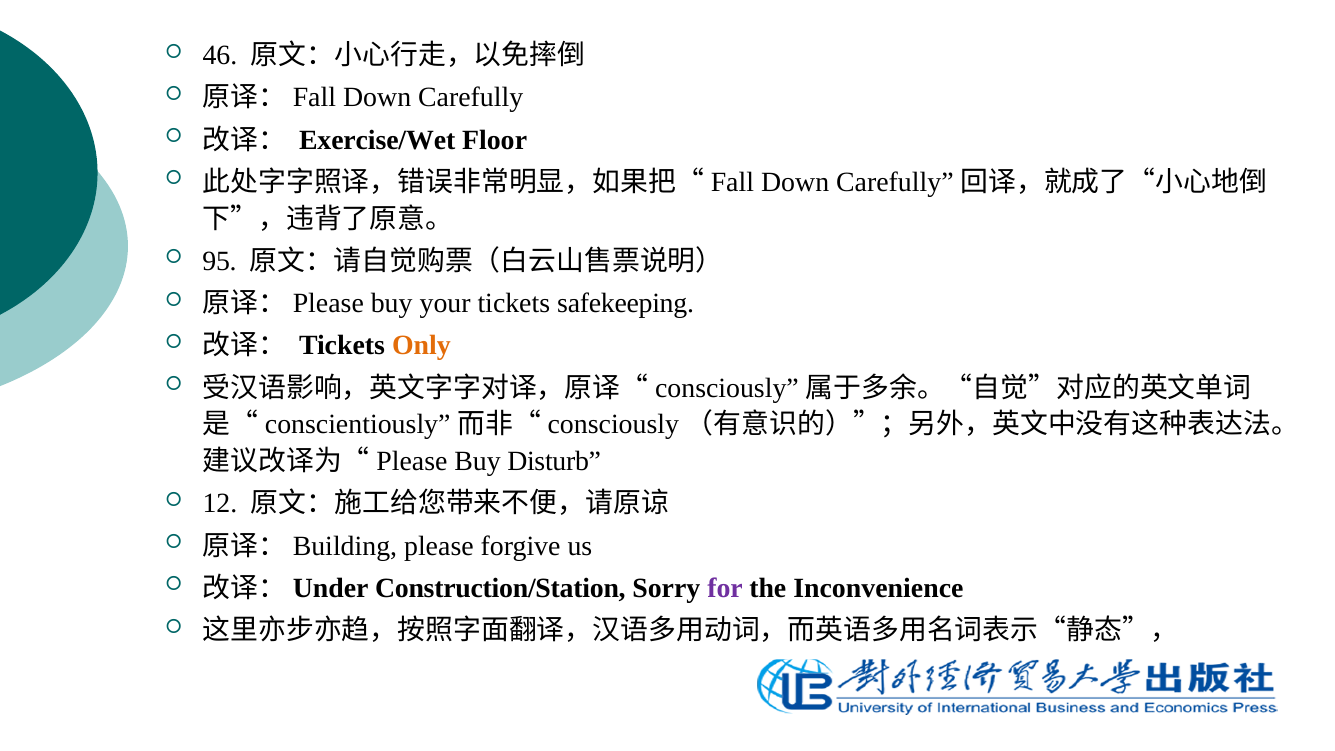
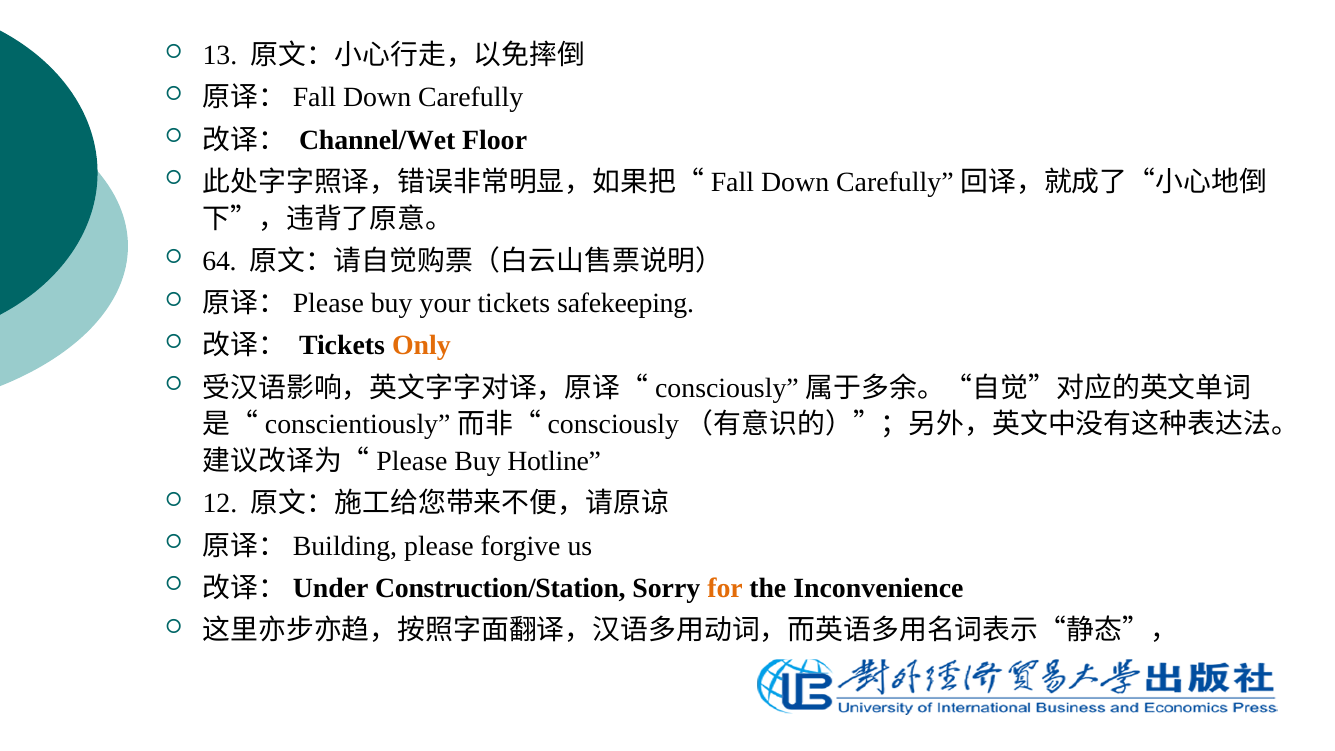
46: 46 -> 13
Exercise/Wet: Exercise/Wet -> Channel/Wet
95: 95 -> 64
Disturb: Disturb -> Hotline
for colour: purple -> orange
